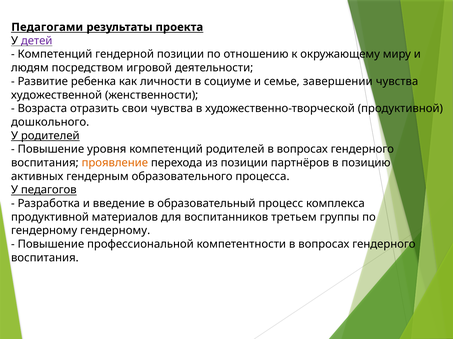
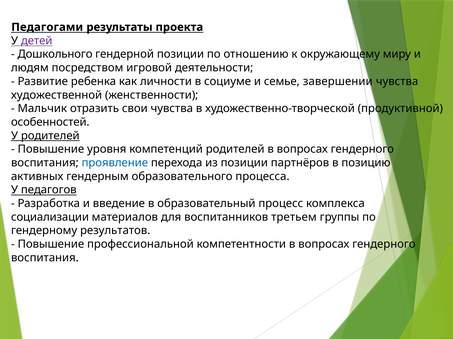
Компетенций at (55, 54): Компетенций -> Дошкольного
Возраста: Возраста -> Мальчик
дошкольного: дошкольного -> особенностей
проявление colour: orange -> blue
продуктивной at (50, 217): продуктивной -> социализации
гендерному гендерному: гендерному -> результатов
